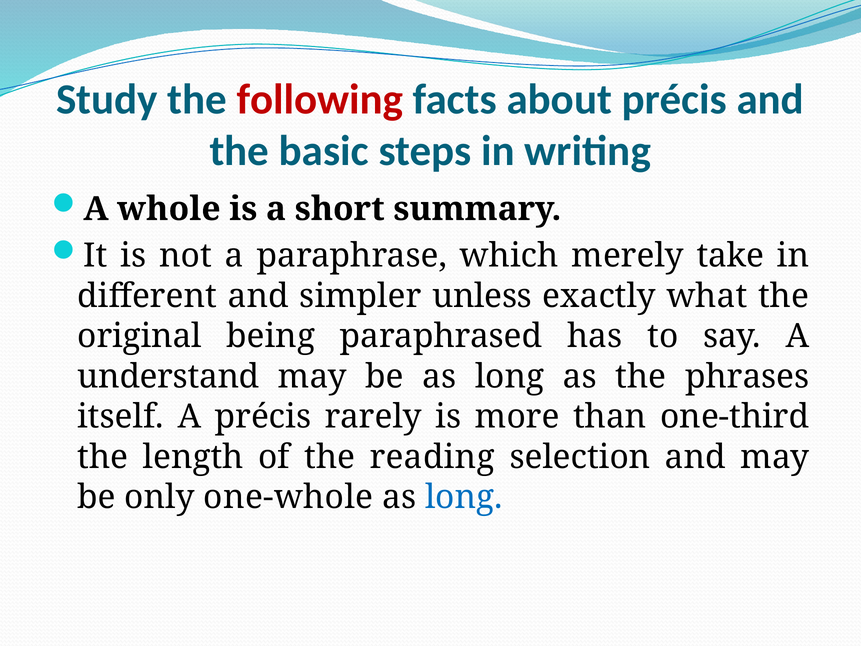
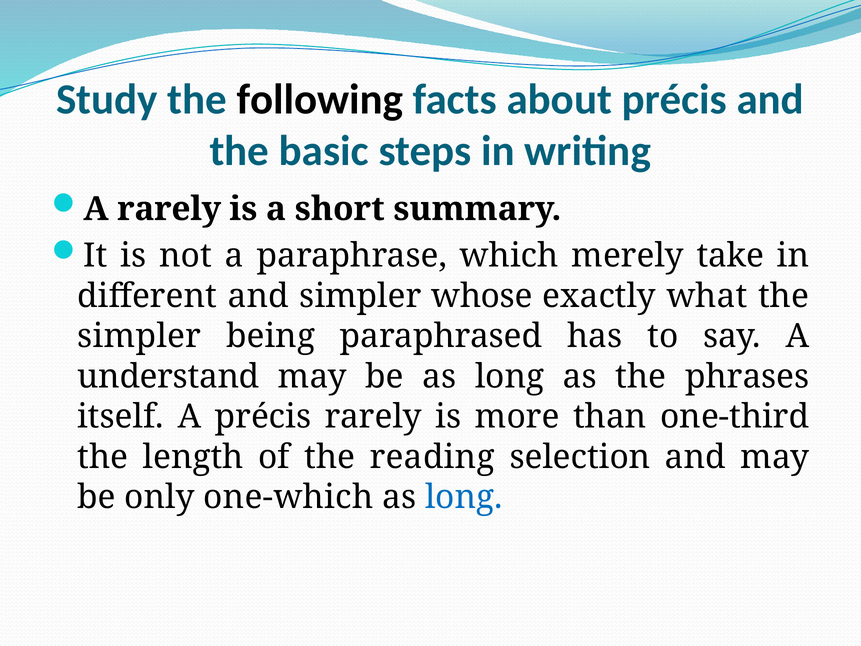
following colour: red -> black
A whole: whole -> rarely
unless: unless -> whose
original at (140, 336): original -> simpler
one-whole: one-whole -> one-which
